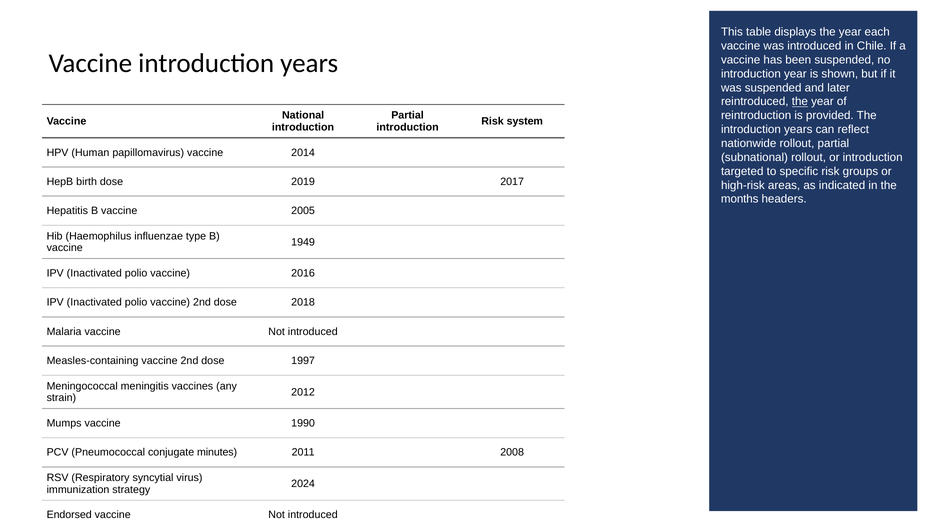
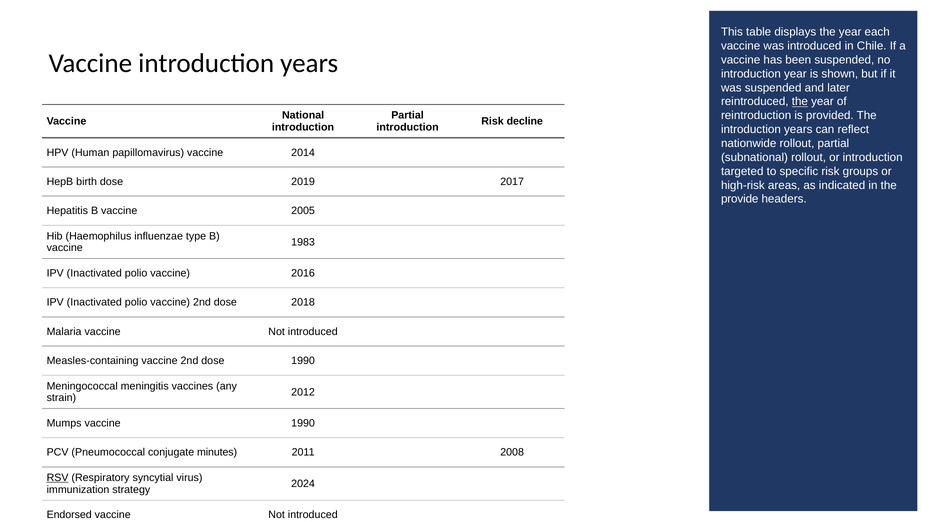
system: system -> decline
months: months -> provide
1949: 1949 -> 1983
dose 1997: 1997 -> 1990
RSV underline: none -> present
